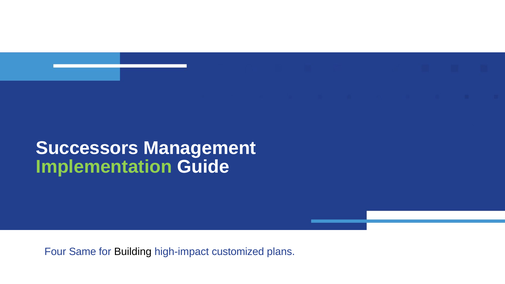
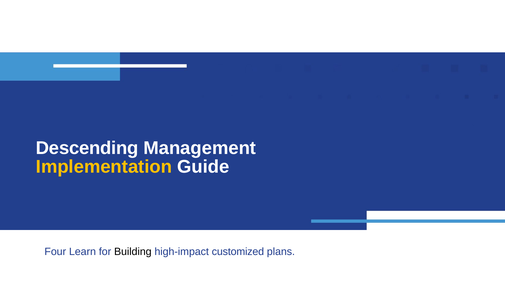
Successors: Successors -> Descending
Implementation colour: light green -> yellow
Same: Same -> Learn
